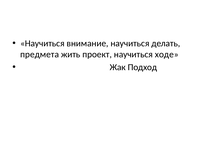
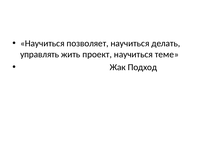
внимание: внимание -> позволяет
предмета: предмета -> управлять
ходе: ходе -> теме
